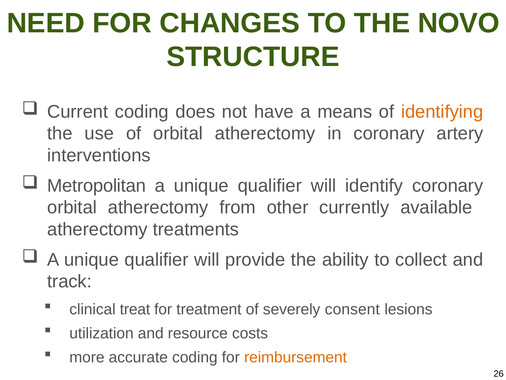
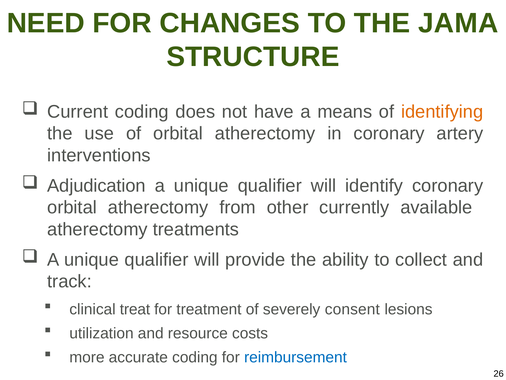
NOVO: NOVO -> JAMA
Metropolitan: Metropolitan -> Adjudication
reimbursement colour: orange -> blue
